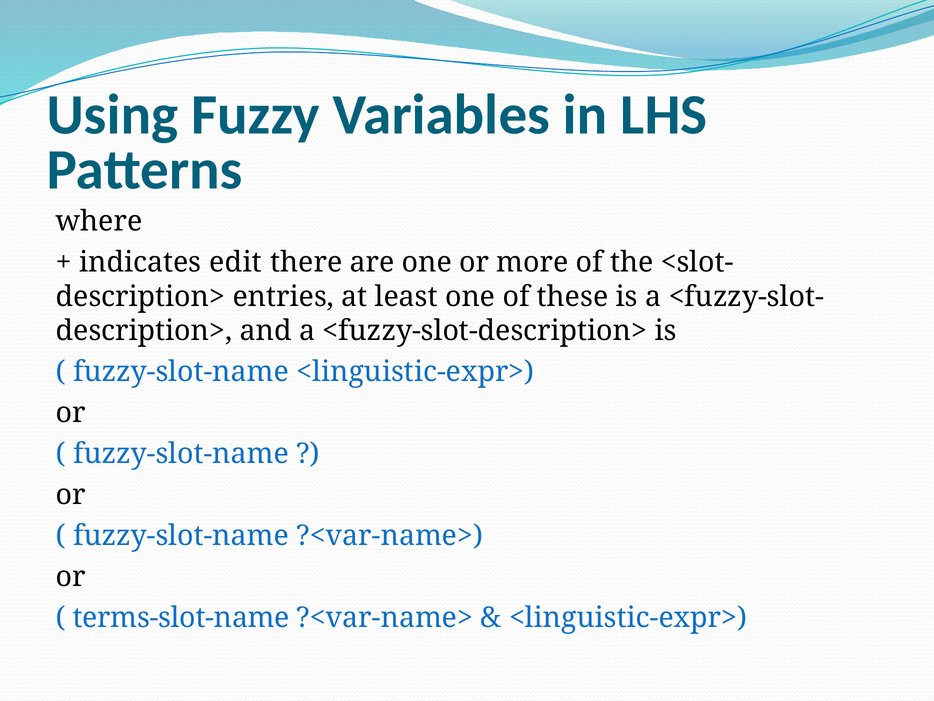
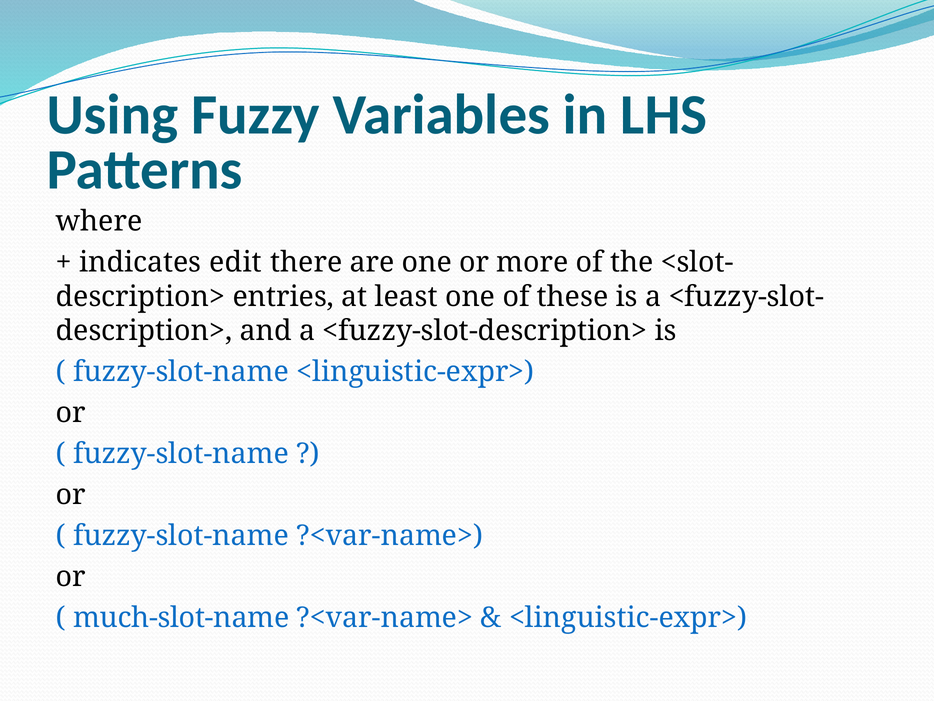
terms-slot-name: terms-slot-name -> much-slot-name
